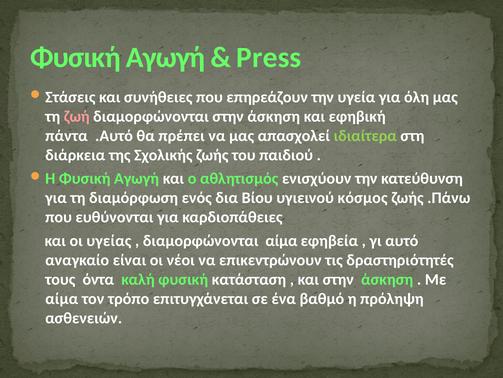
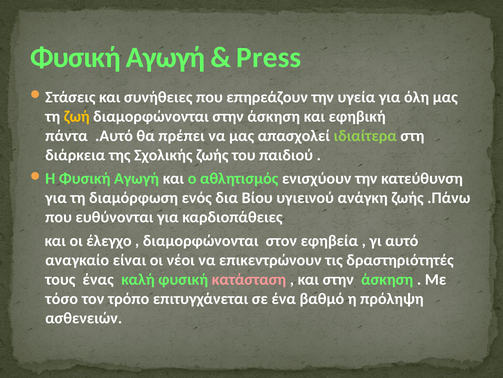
ζωή colour: pink -> yellow
κόσμος: κόσμος -> ανάγκη
υγείας: υγείας -> έλεγχο
διαμορφώνονται αίμα: αίμα -> στον
όντα: όντα -> ένας
κατάσταση colour: white -> pink
αίμα at (62, 298): αίμα -> τόσο
